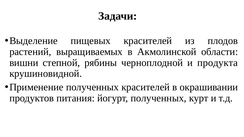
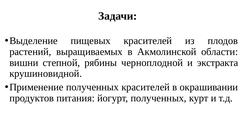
продукта: продукта -> экстракта
